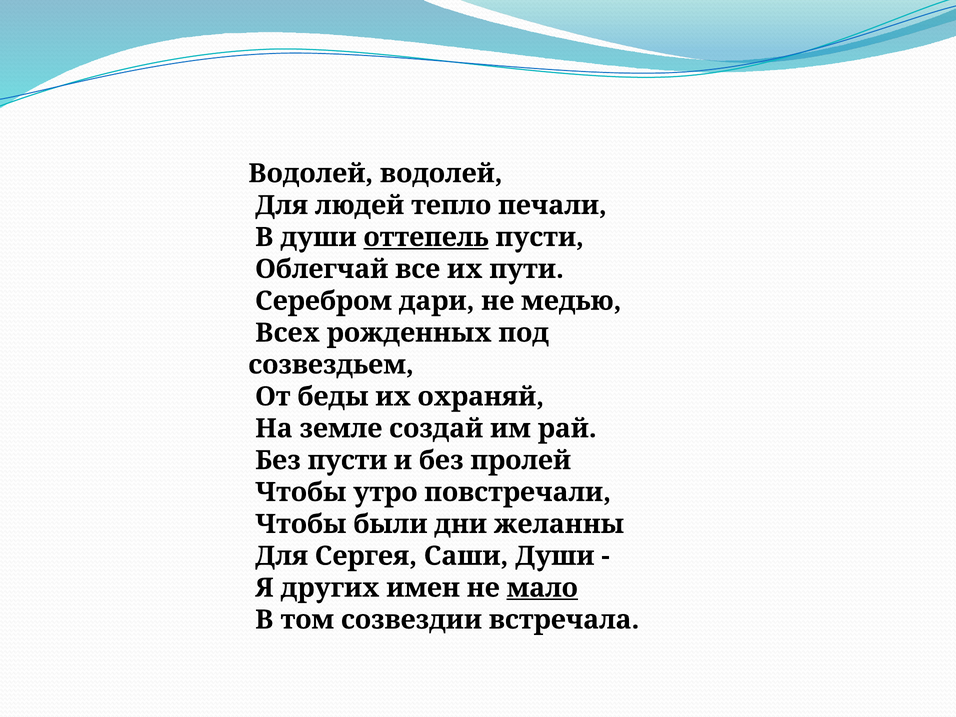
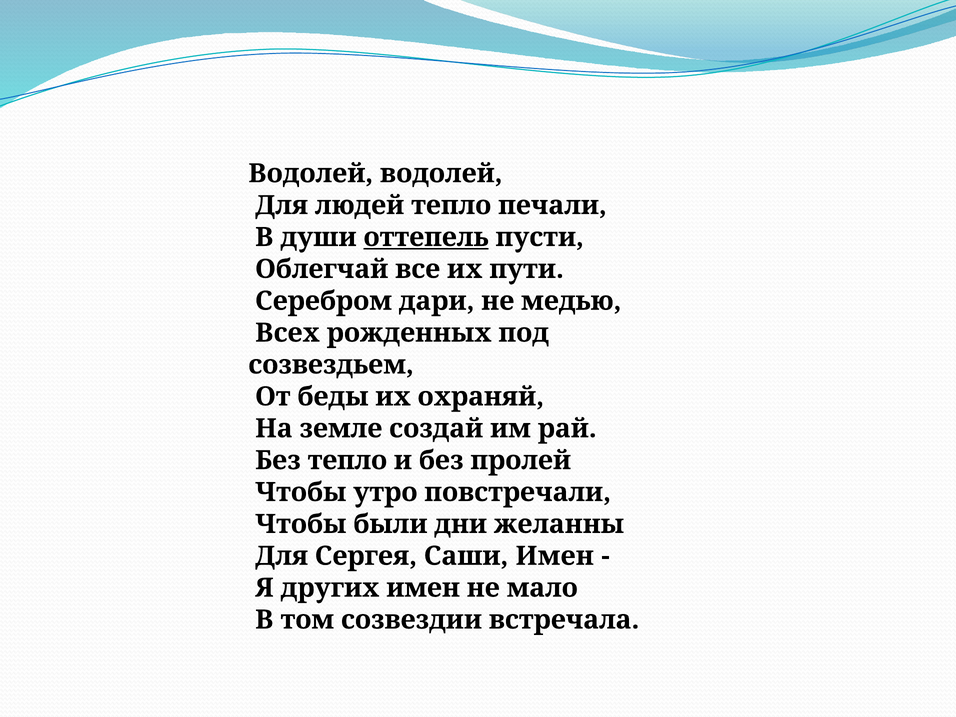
Без пусти: пусти -> тепло
Саши Души: Души -> Имен
мало underline: present -> none
